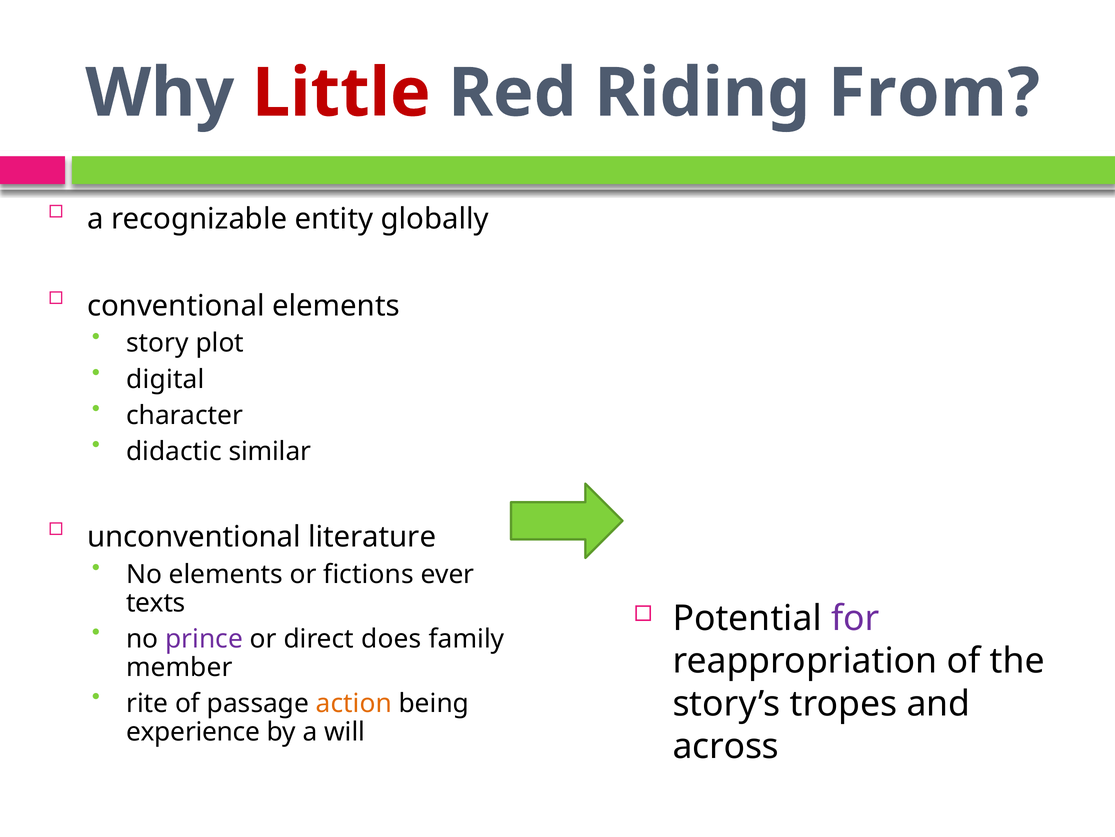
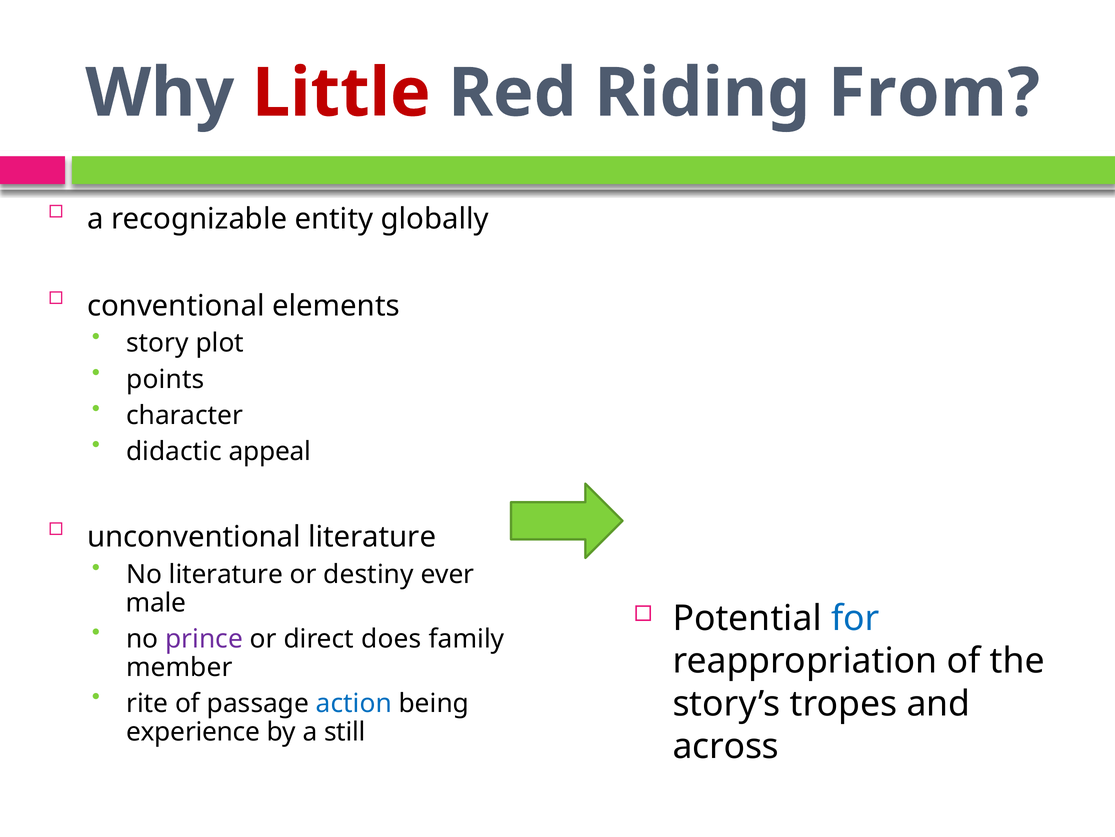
digital: digital -> points
similar: similar -> appeal
No elements: elements -> literature
fictions: fictions -> destiny
texts: texts -> male
for colour: purple -> blue
action colour: orange -> blue
will: will -> still
